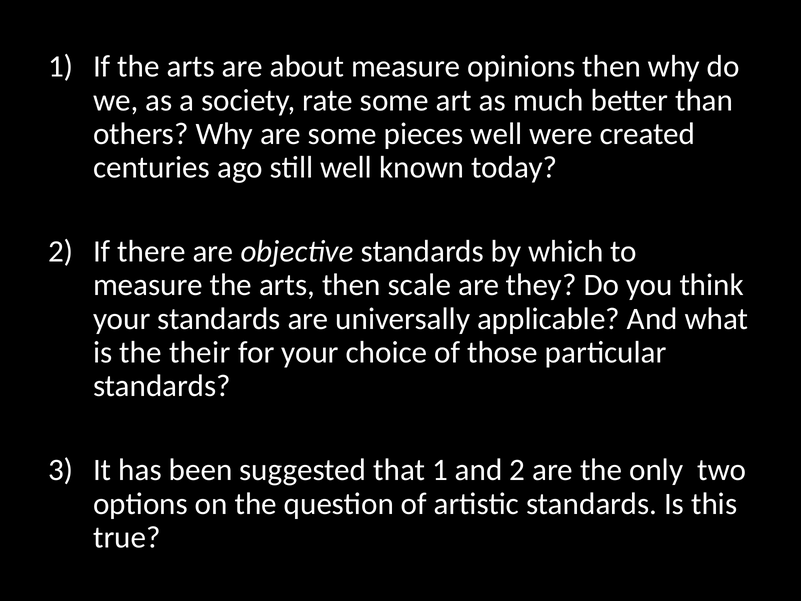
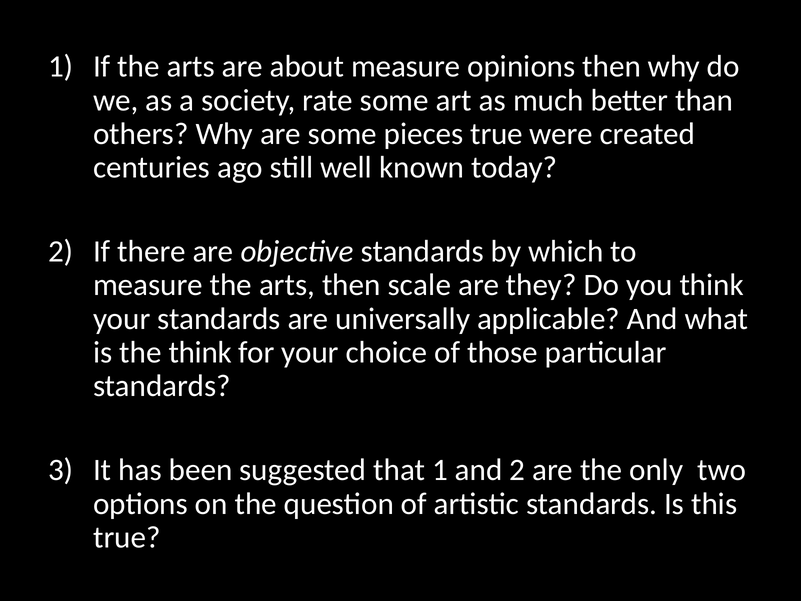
pieces well: well -> true
the their: their -> think
